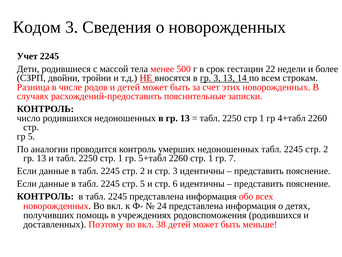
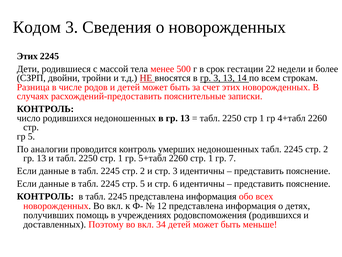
Учет at (27, 56): Учет -> Этих
24: 24 -> 12
38: 38 -> 34
